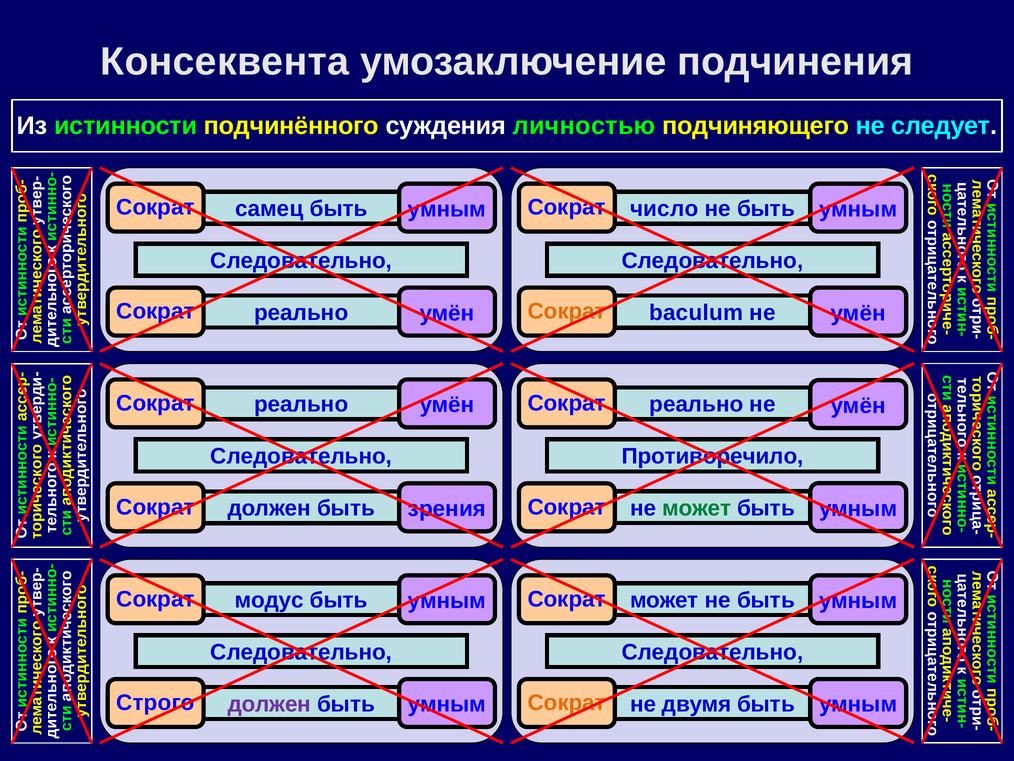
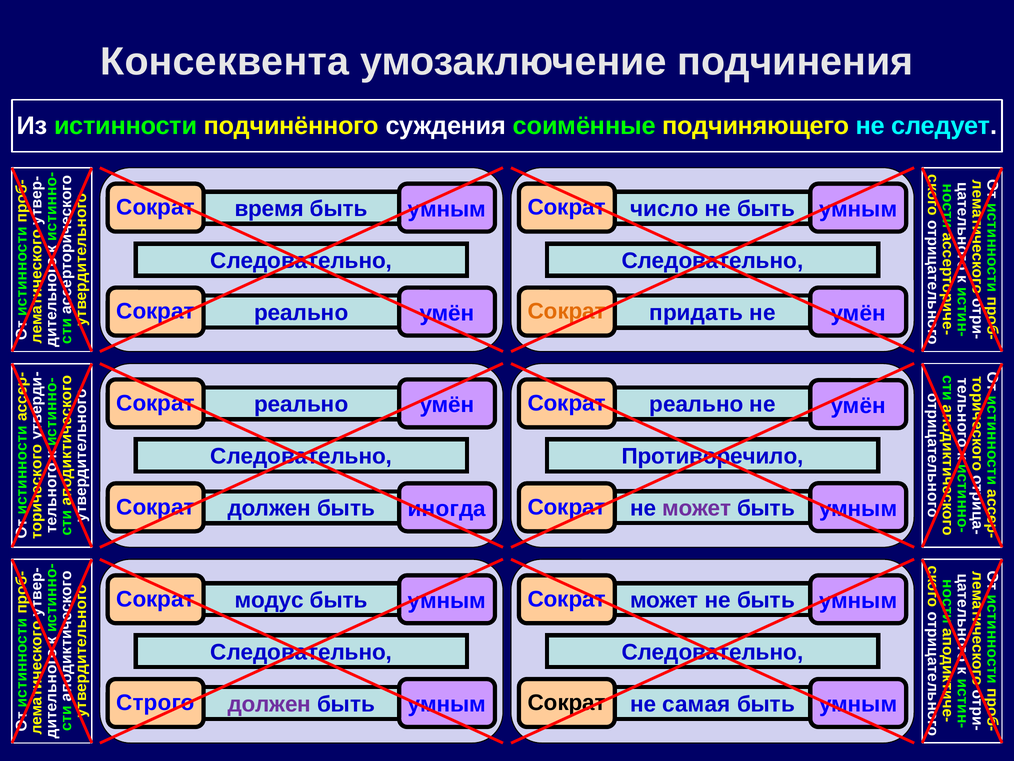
личностью: личностью -> соимённые
самец: самец -> время
baculum: baculum -> придать
может at (697, 508) colour: green -> purple
зрения: зрения -> иногда
Сократ at (567, 702) colour: orange -> black
двумя: двумя -> самая
